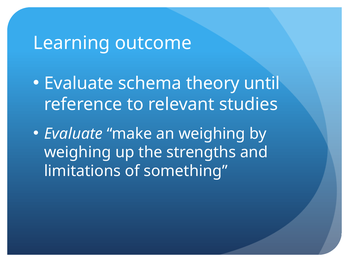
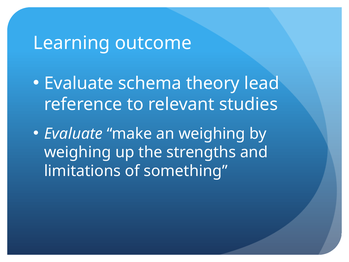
until: until -> lead
